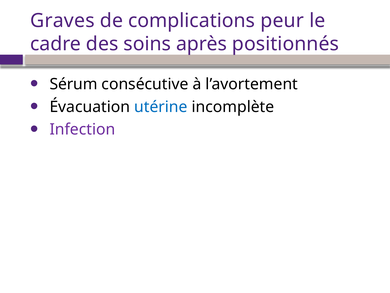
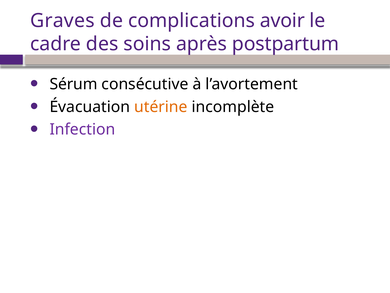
peur: peur -> avoir
positionnés: positionnés -> postpartum
utérine colour: blue -> orange
